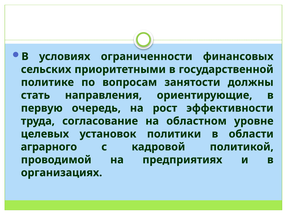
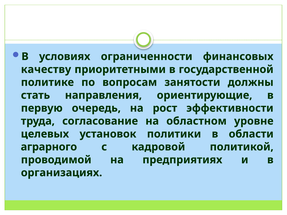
сельских: сельских -> качеству
